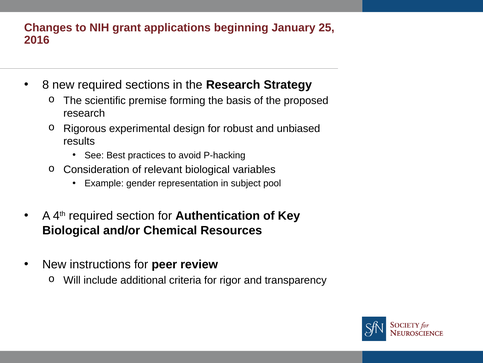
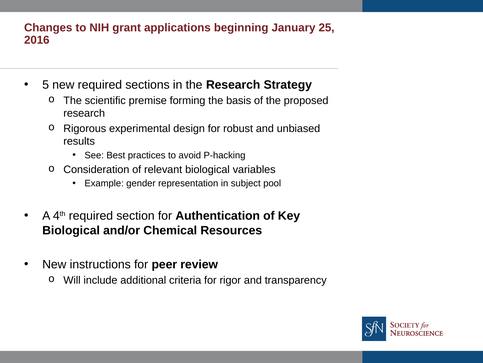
8: 8 -> 5
